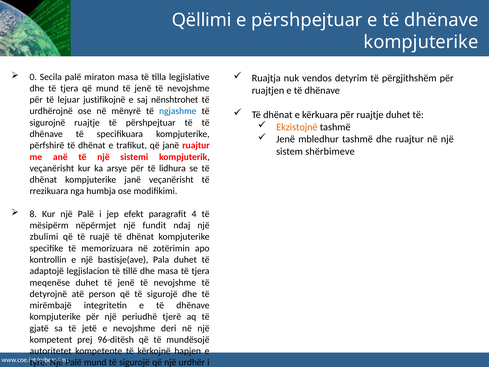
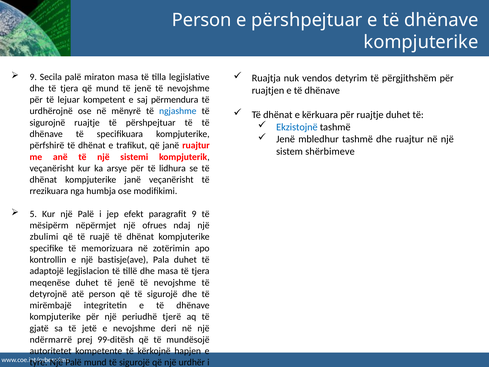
Qëllimi at (202, 20): Qëllimi -> Person
0 at (33, 77): 0 -> 9
justifikojnë: justifikojnë -> kompetent
nënshtrohet: nënshtrohet -> përmendura
Ekzistojnë colour: orange -> blue
8: 8 -> 5
paragrafit 4: 4 -> 9
fundit: fundit -> ofrues
kompetent: kompetent -> ndërmarrë
96-ditësh: 96-ditësh -> 99-ditësh
